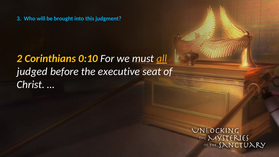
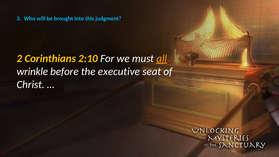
0:10: 0:10 -> 2:10
judged: judged -> wrinkle
